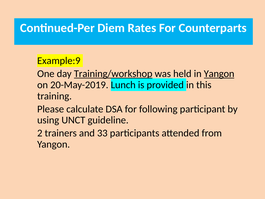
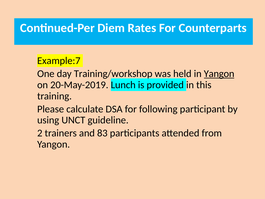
Example:9: Example:9 -> Example:7
Training/workshop underline: present -> none
33: 33 -> 83
